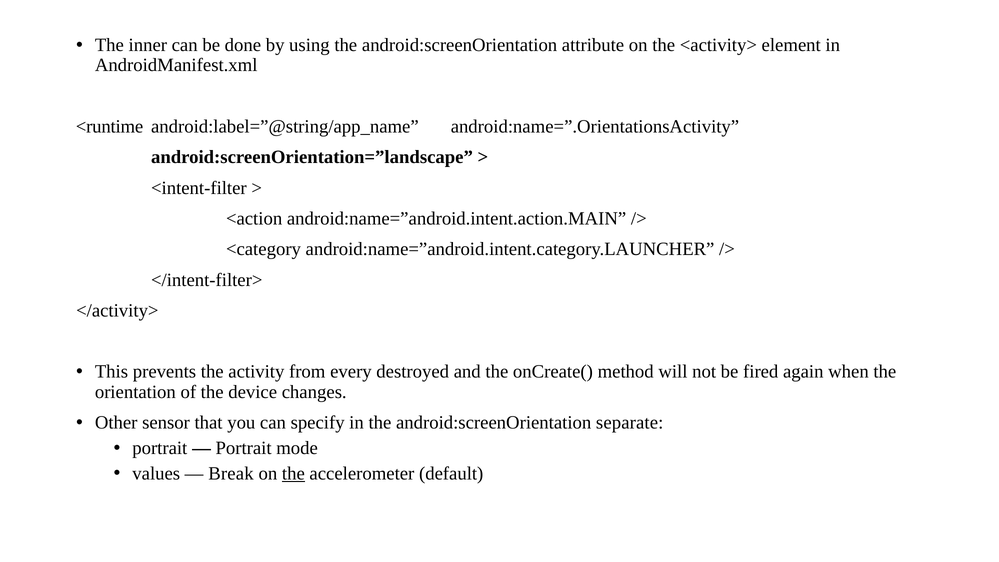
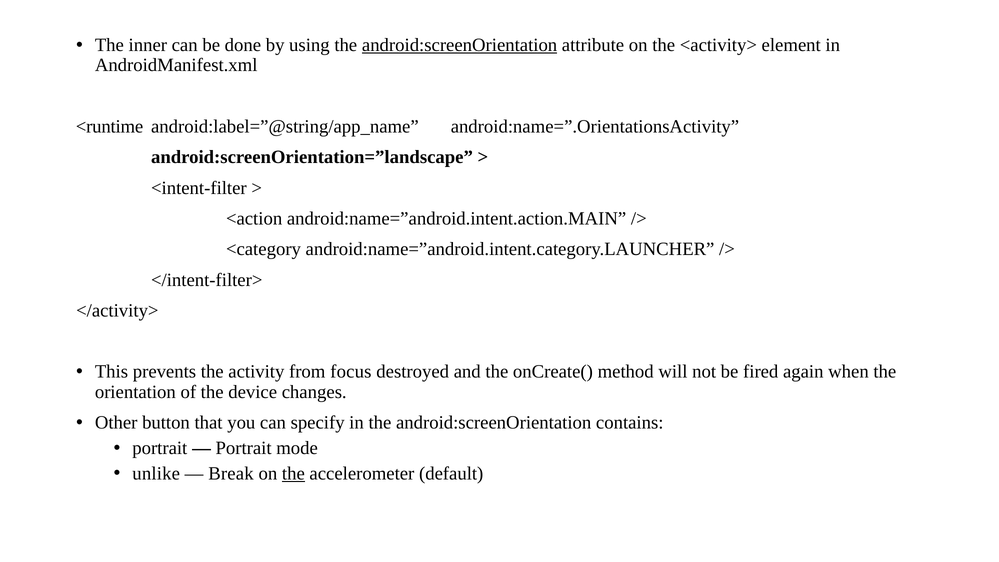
android:screenOrientation at (460, 45) underline: none -> present
every: every -> focus
sensor: sensor -> button
separate: separate -> contains
values: values -> unlike
